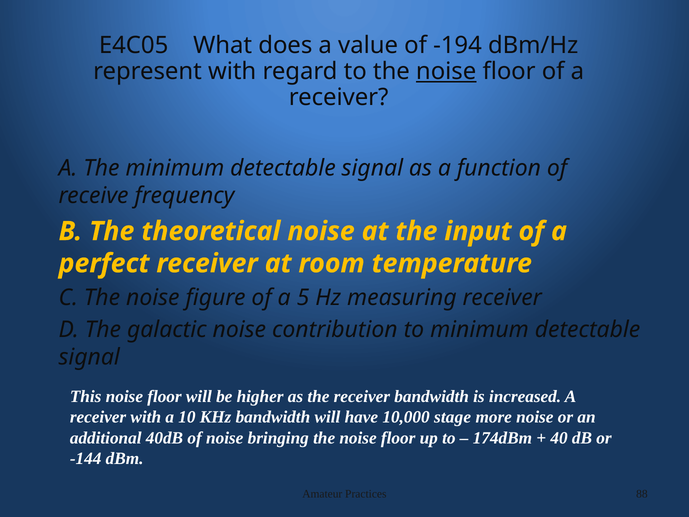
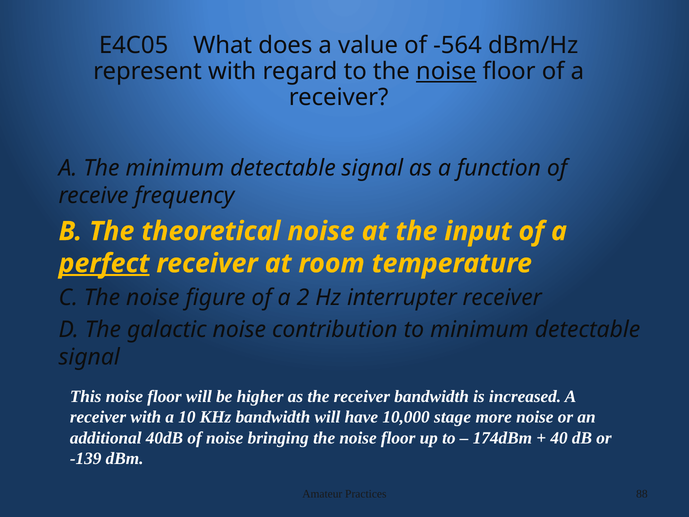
-194: -194 -> -564
perfect underline: none -> present
5: 5 -> 2
measuring: measuring -> interrupter
-144: -144 -> -139
